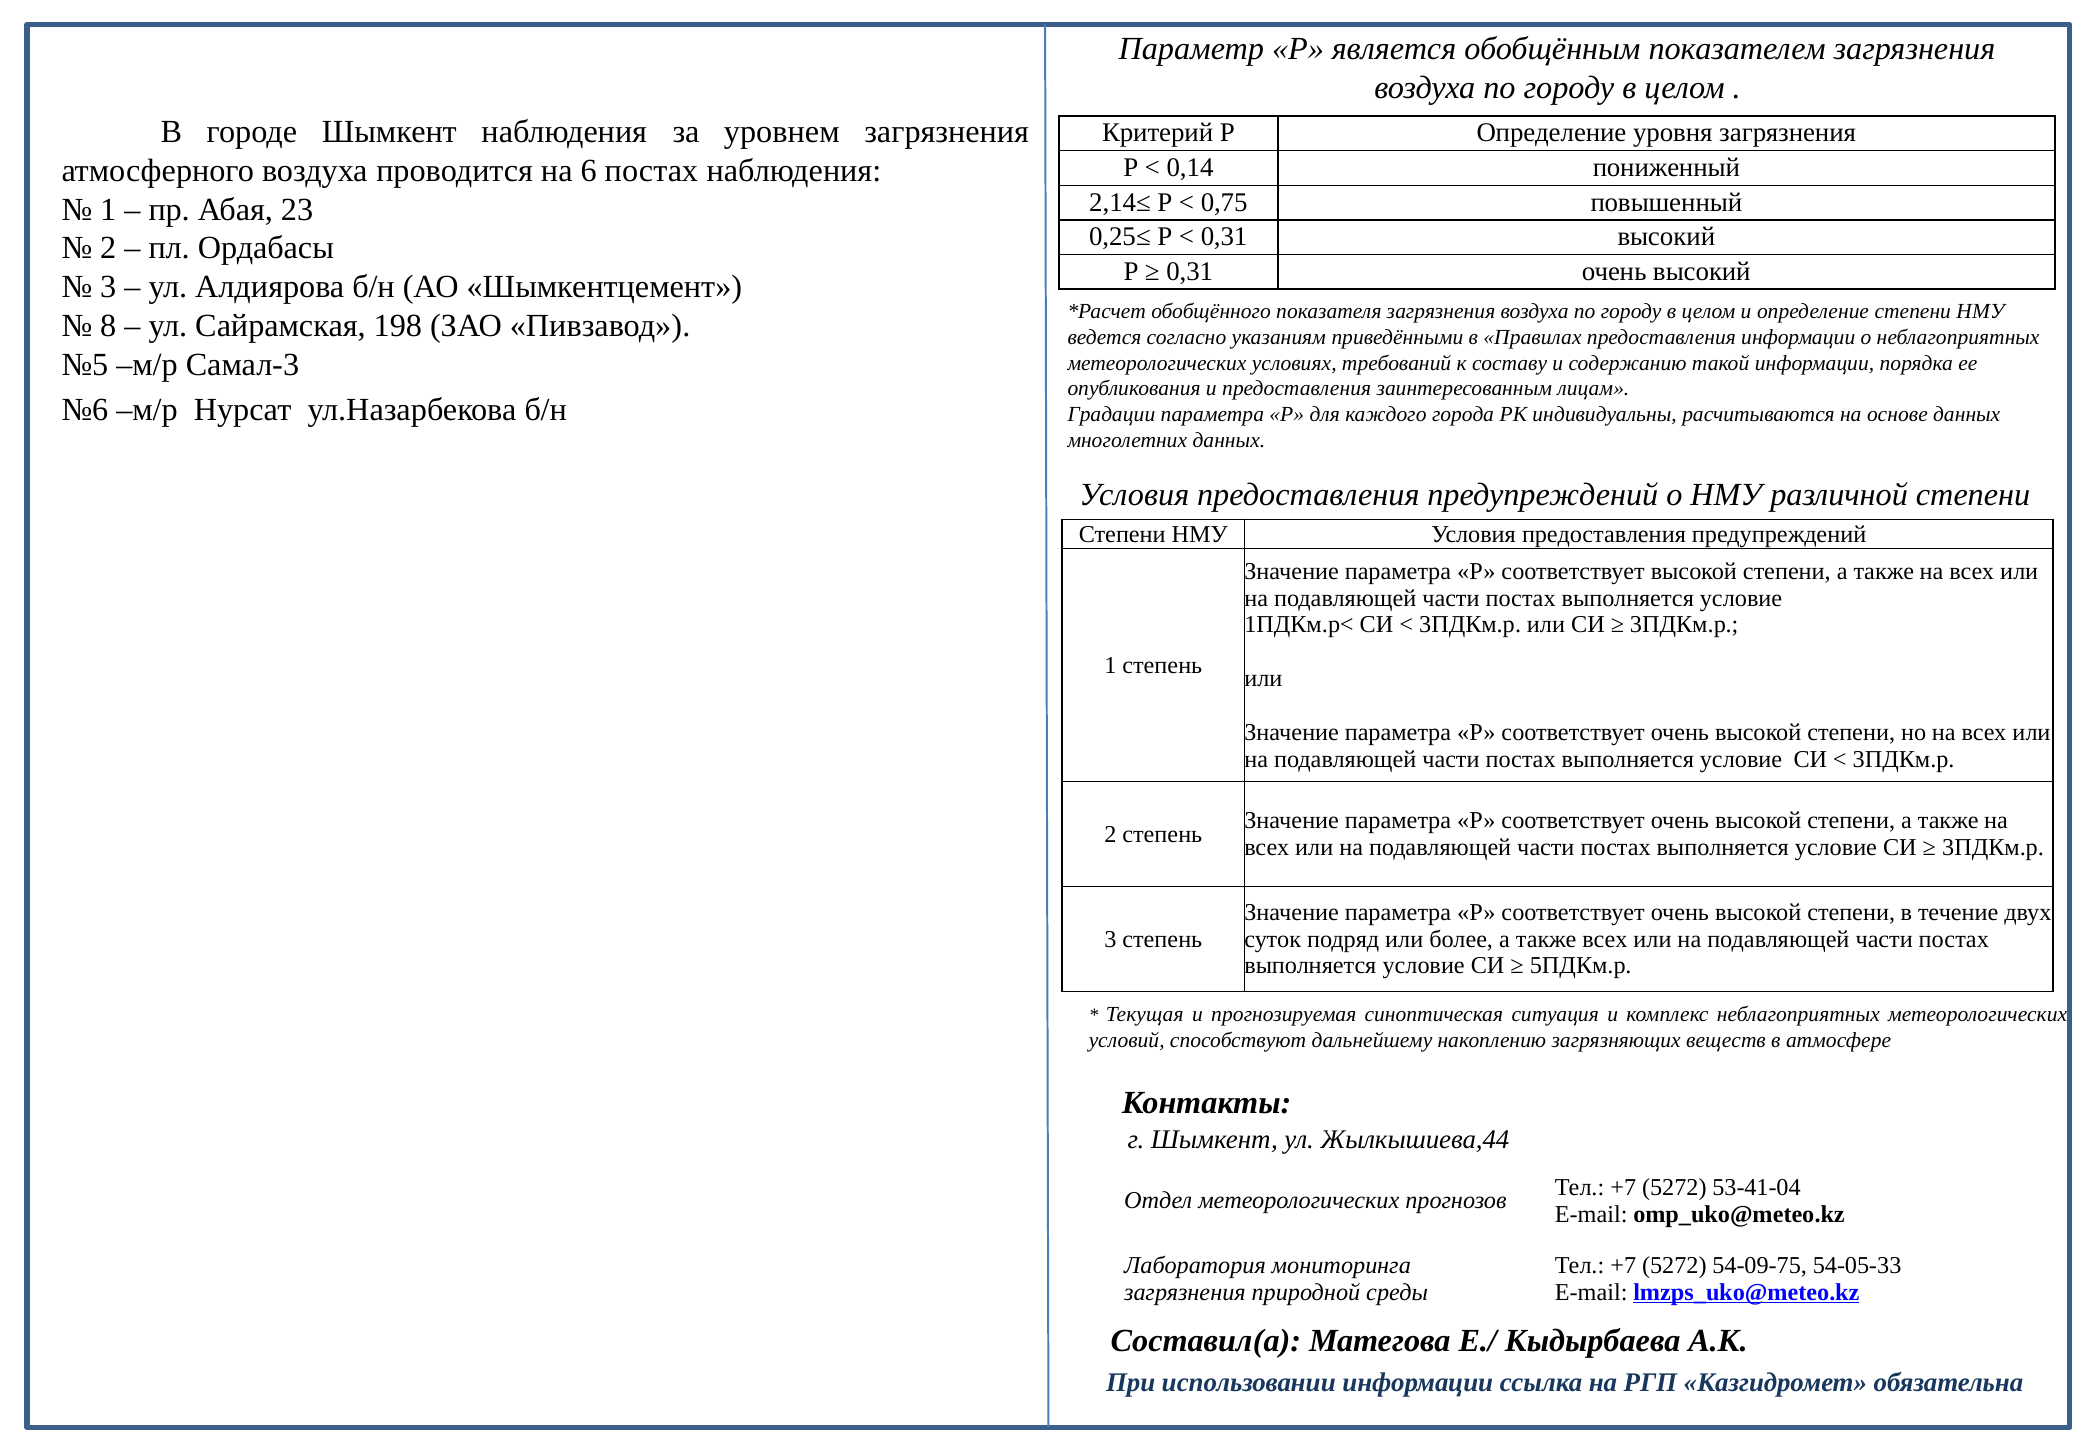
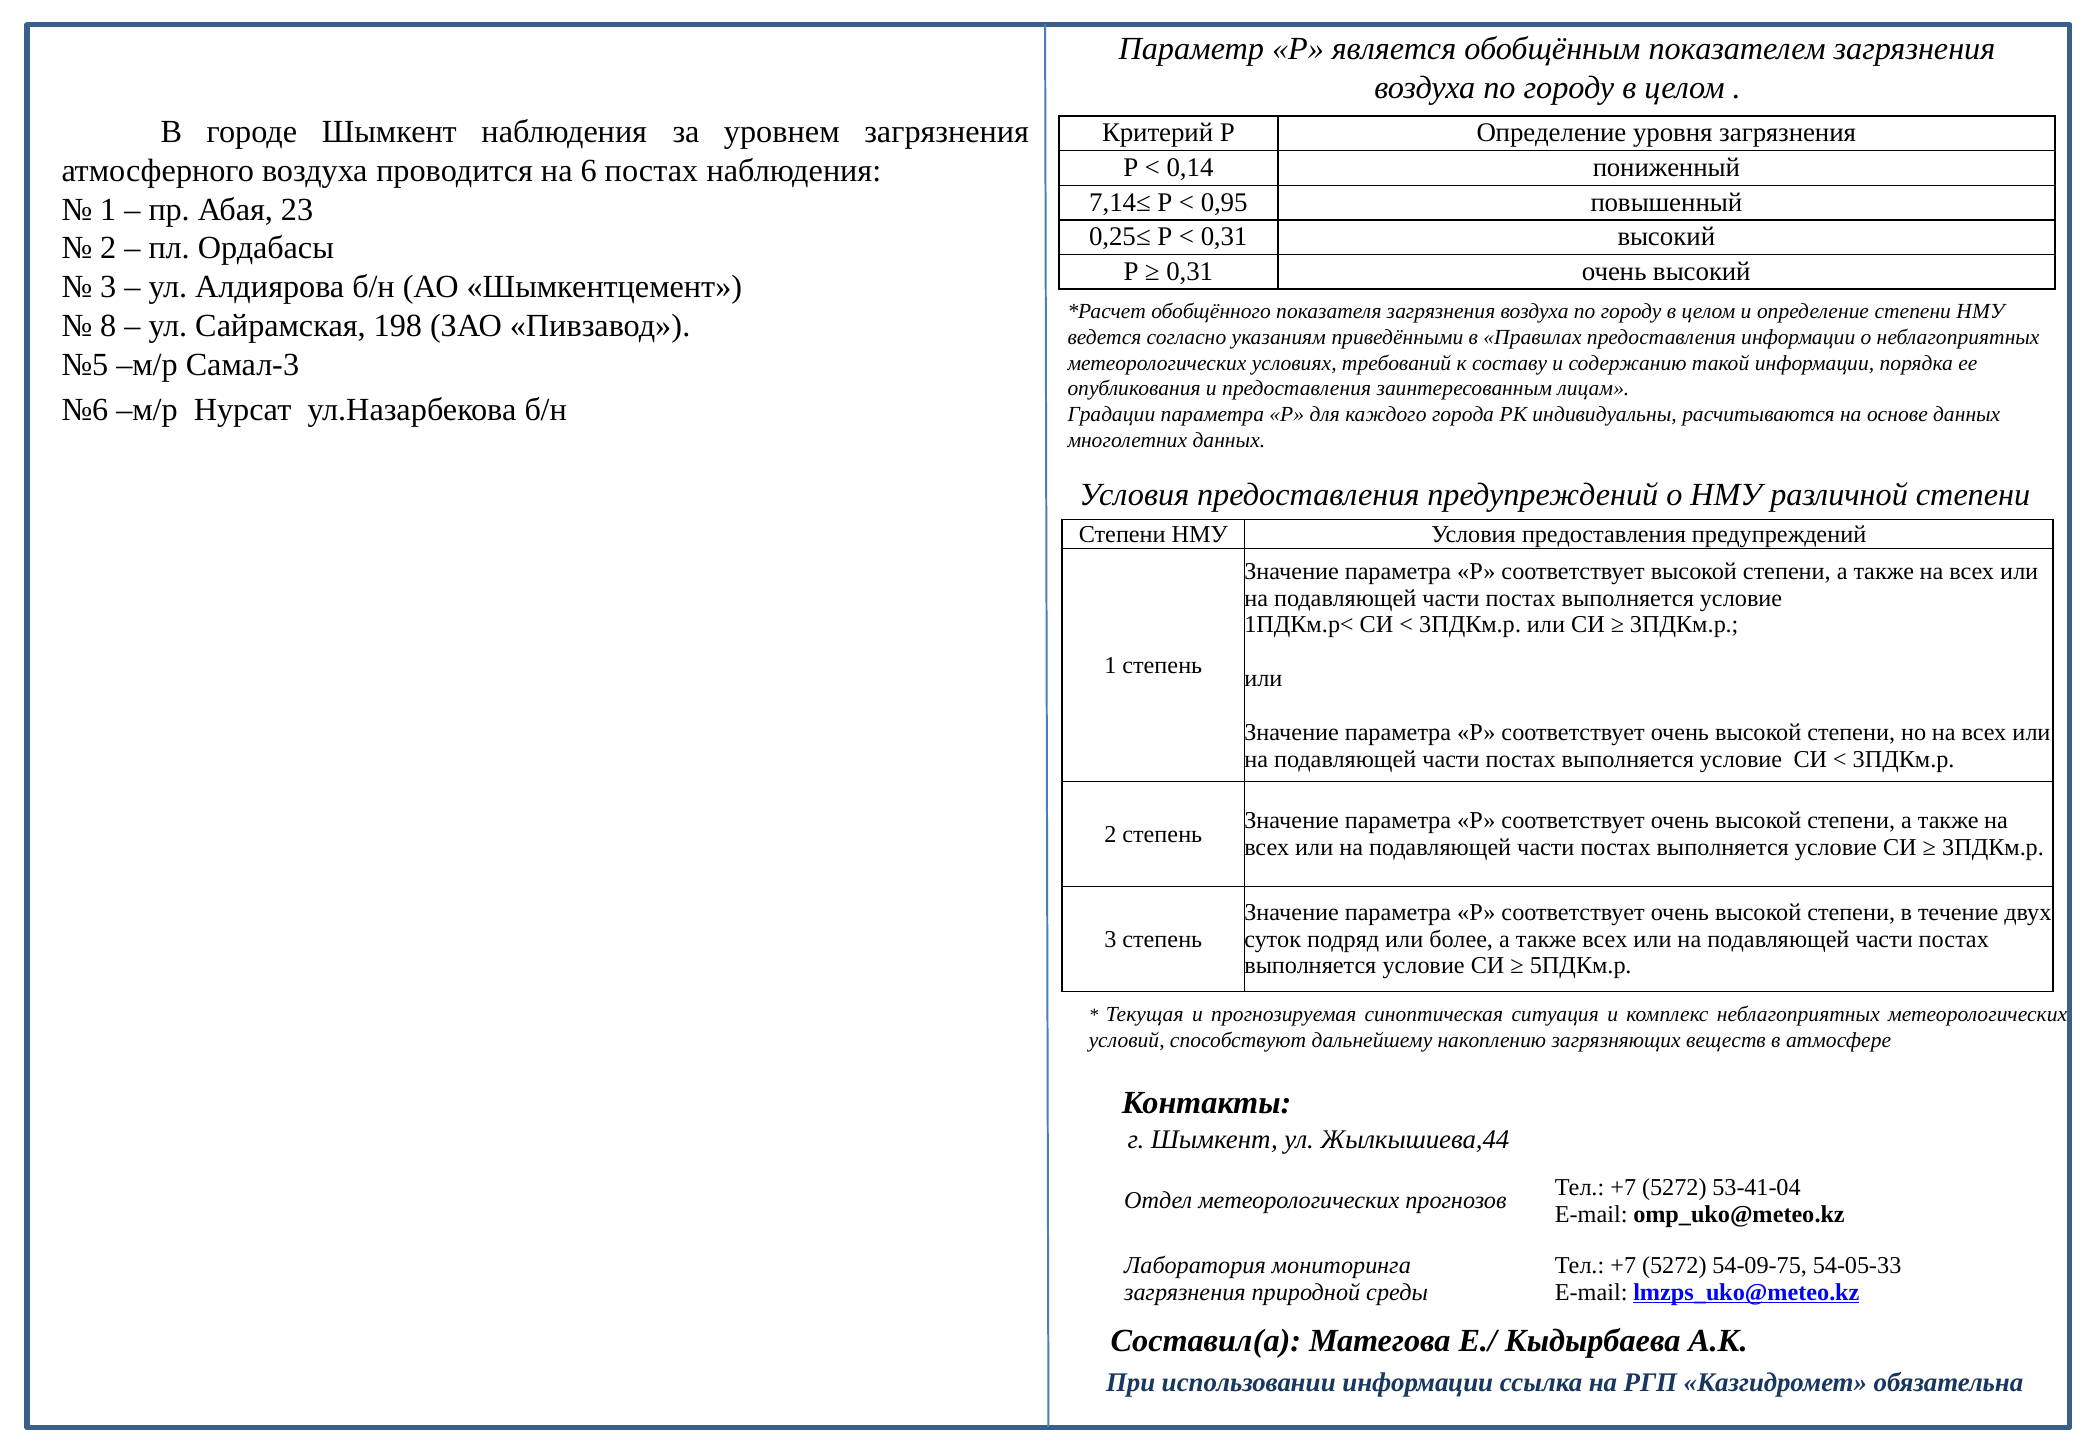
2,14≤: 2,14≤ -> 7,14≤
0,75: 0,75 -> 0,95
